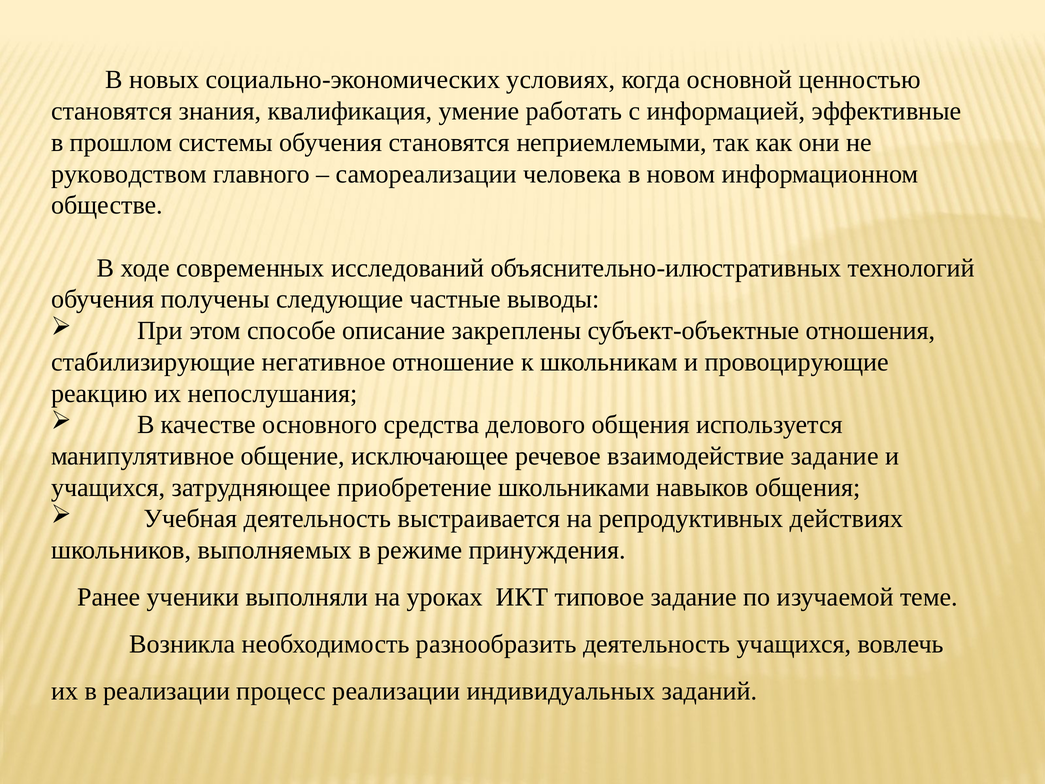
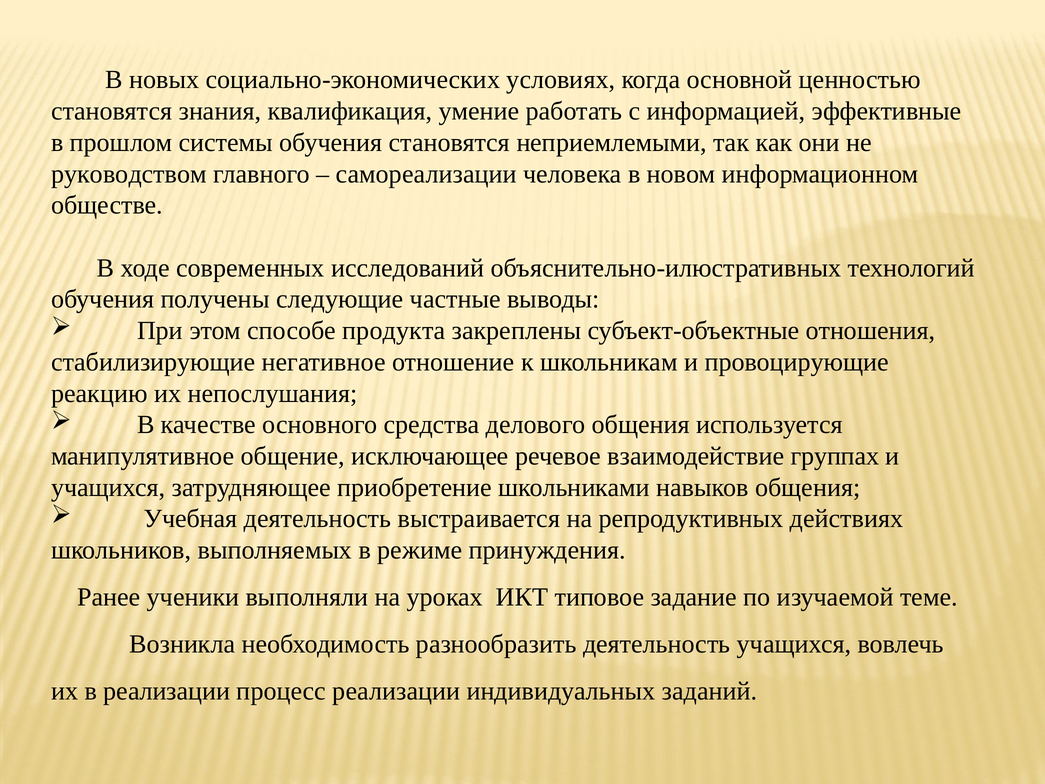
описание: описание -> продукта
взаимодействие задание: задание -> группах
